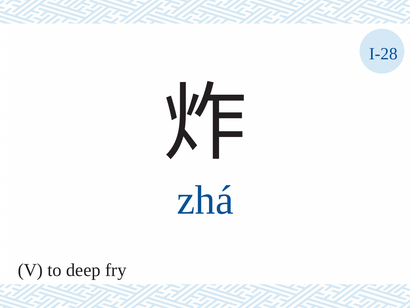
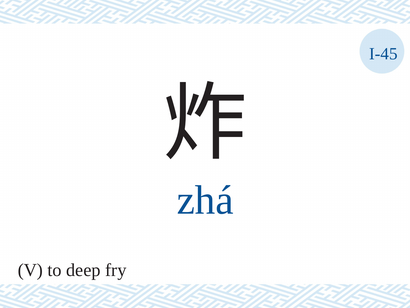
I-28: I-28 -> I-45
